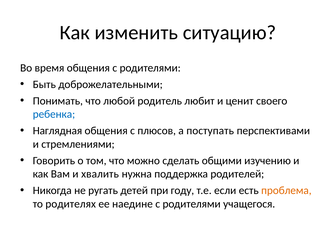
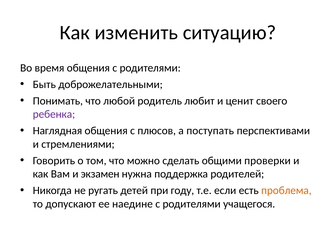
ребенка colour: blue -> purple
изучению: изучению -> проверки
хвалить: хвалить -> экзамен
родителях: родителях -> допускают
